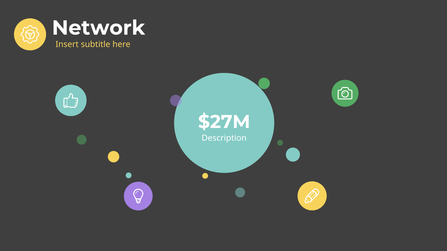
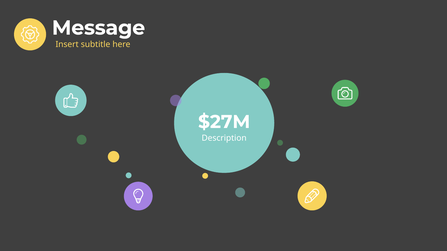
Network: Network -> Message
